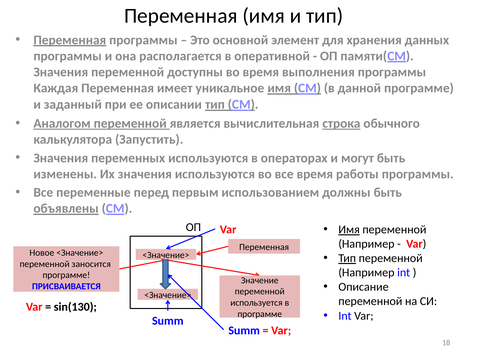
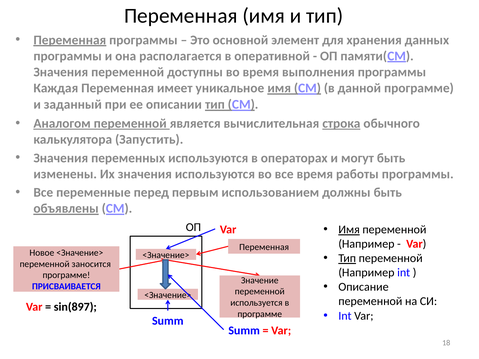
sin(130: sin(130 -> sin(897
